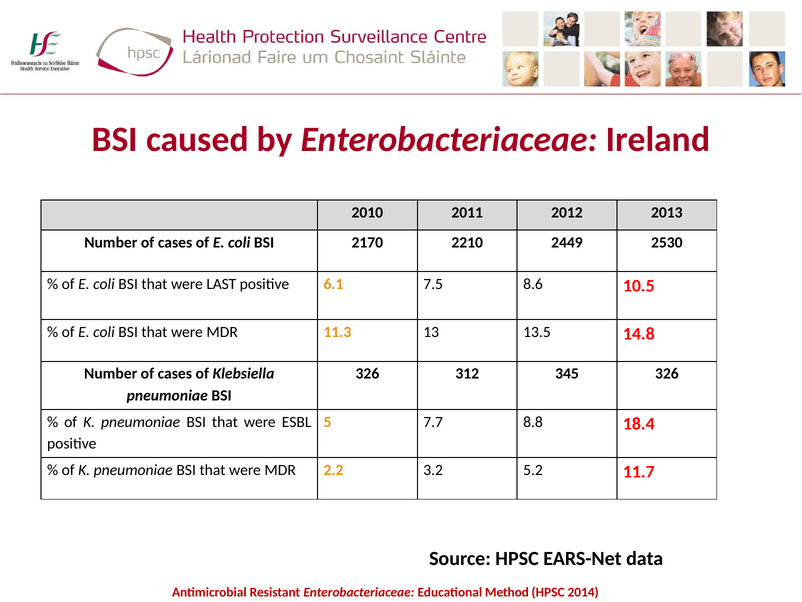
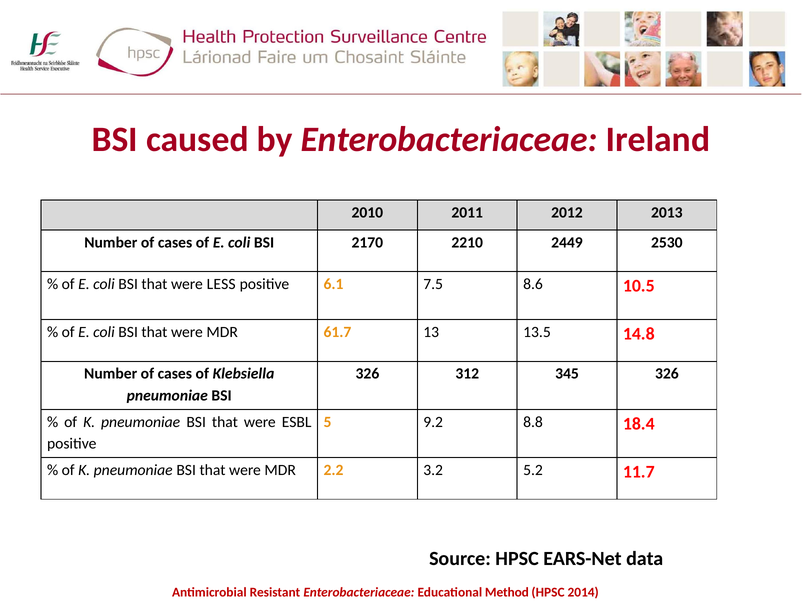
LAST: LAST -> LESS
11.3: 11.3 -> 61.7
7.7: 7.7 -> 9.2
